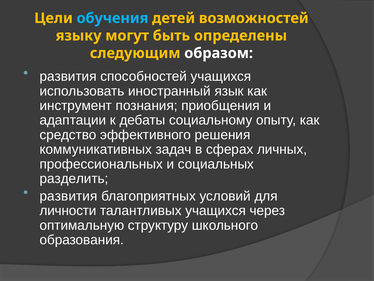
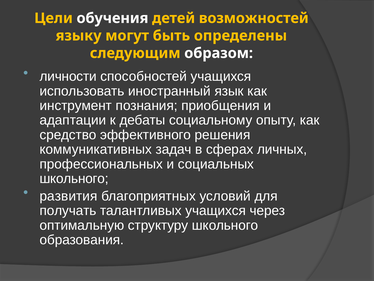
обучения colour: light blue -> white
развития at (68, 76): развития -> личности
разделить at (74, 178): разделить -> школьного
личности: личности -> получать
